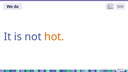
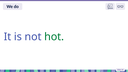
hot colour: orange -> green
